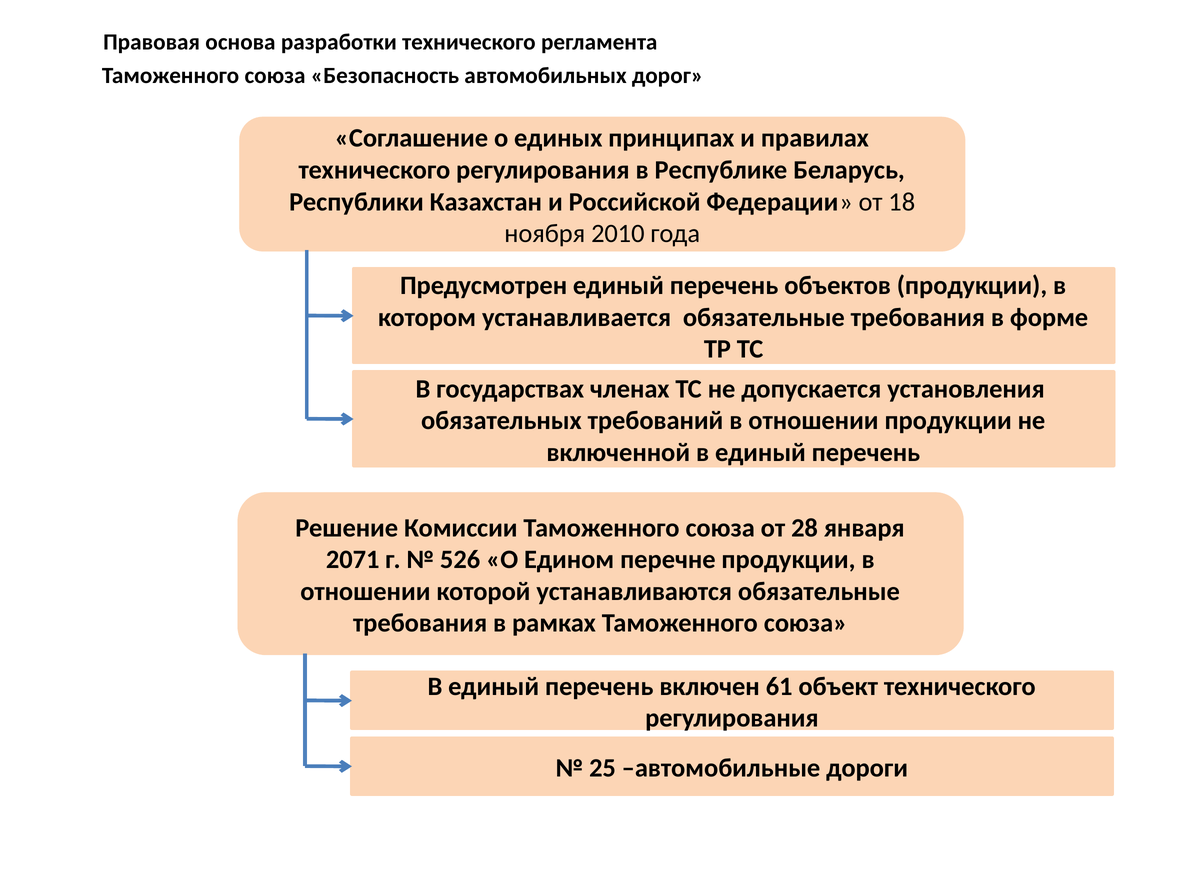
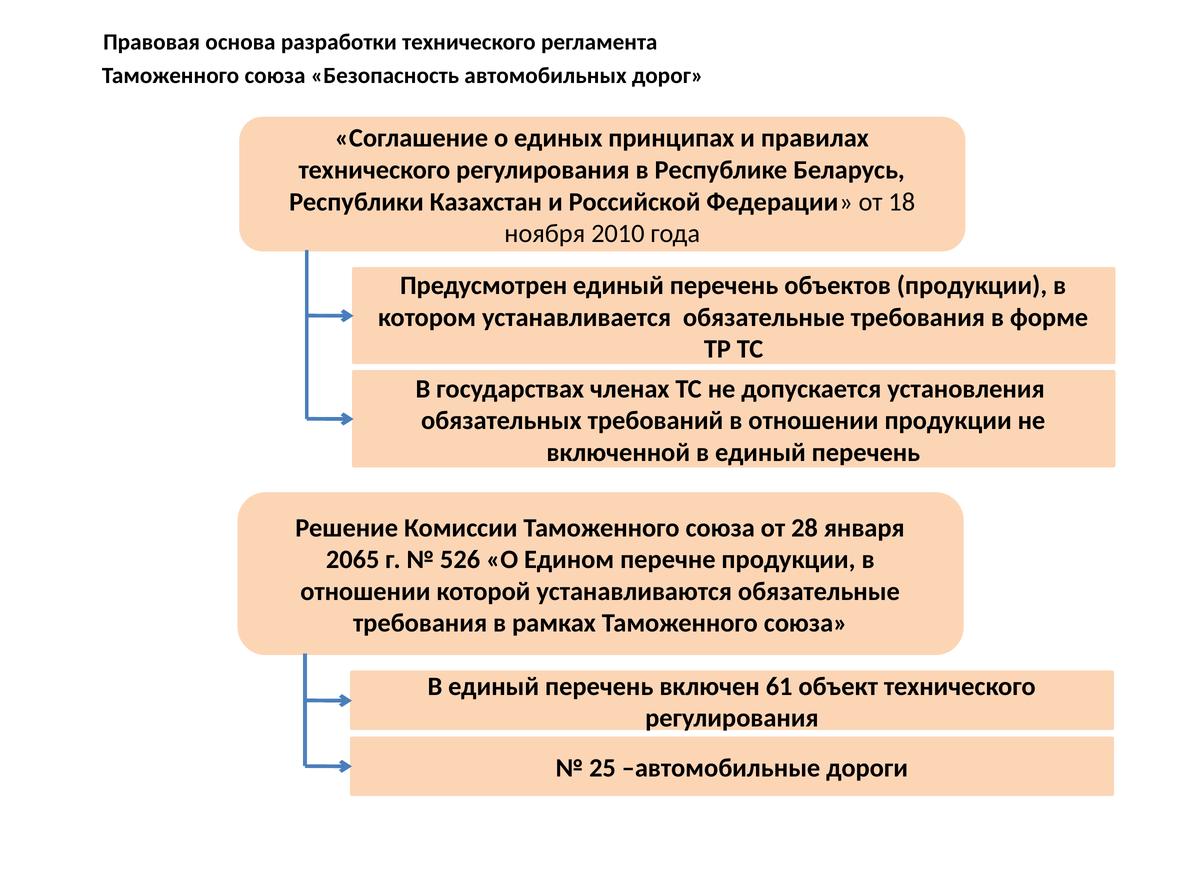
2071: 2071 -> 2065
